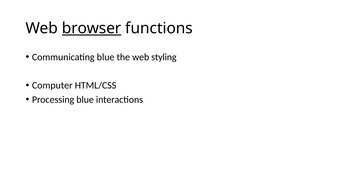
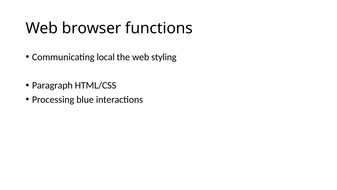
browser underline: present -> none
Communicating blue: blue -> local
Computer: Computer -> Paragraph
